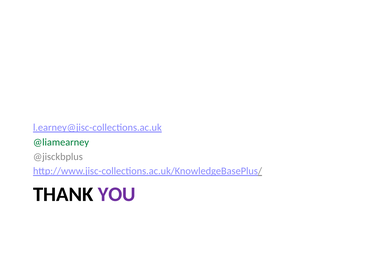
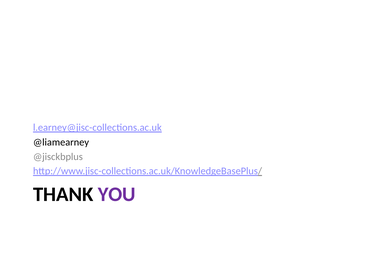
@liamearney colour: green -> black
